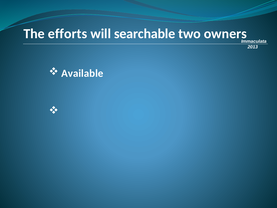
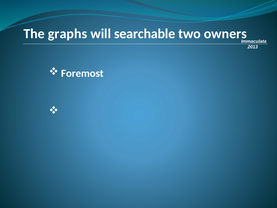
efforts: efforts -> graphs
Available: Available -> Foremost
